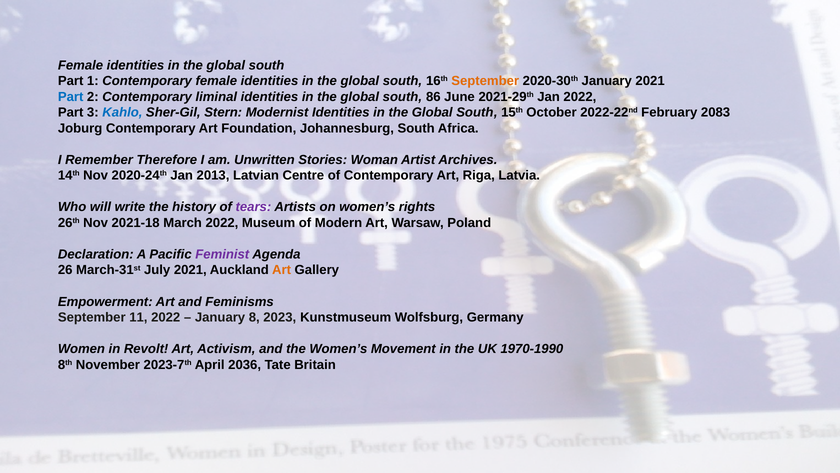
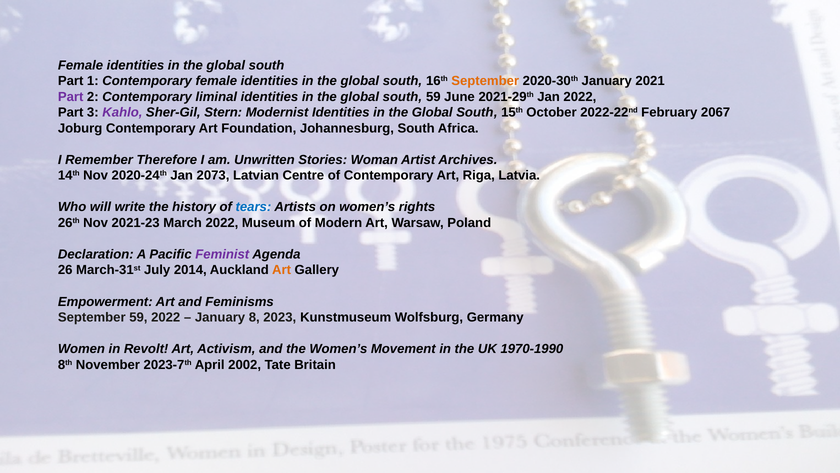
Part at (71, 97) colour: blue -> purple
south 86: 86 -> 59
Kahlo colour: blue -> purple
2083: 2083 -> 2067
2013: 2013 -> 2073
tears colour: purple -> blue
2021-18: 2021-18 -> 2021-23
July 2021: 2021 -> 2014
September 11: 11 -> 59
2036: 2036 -> 2002
